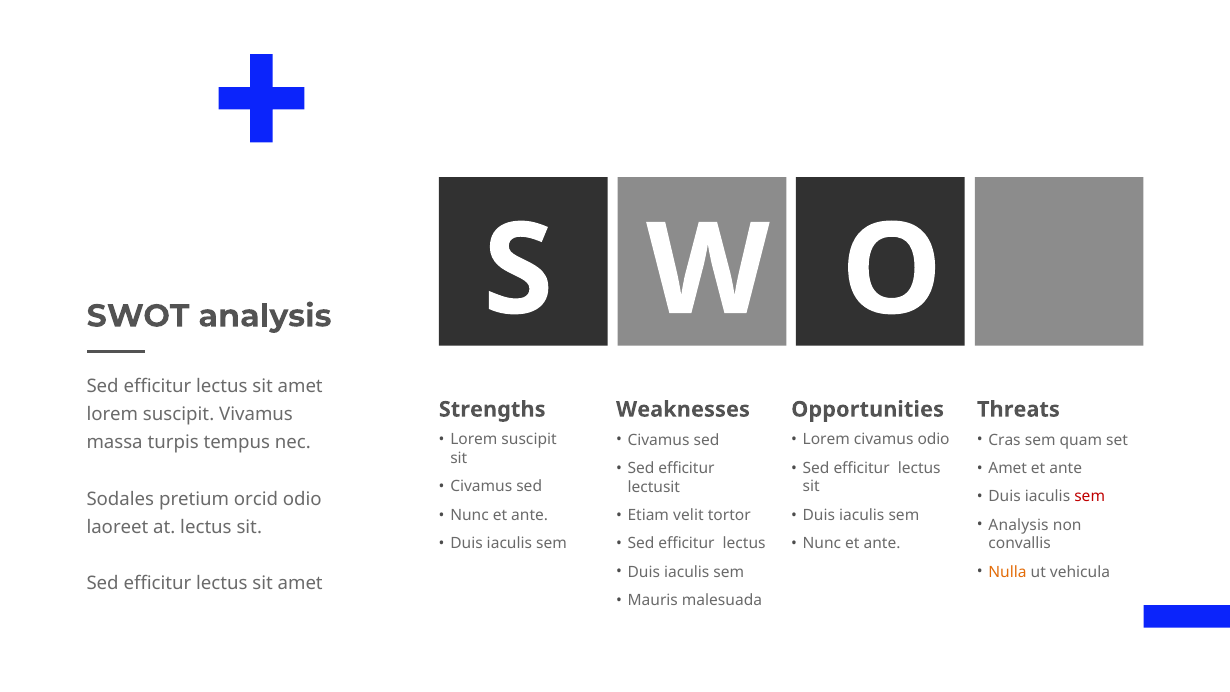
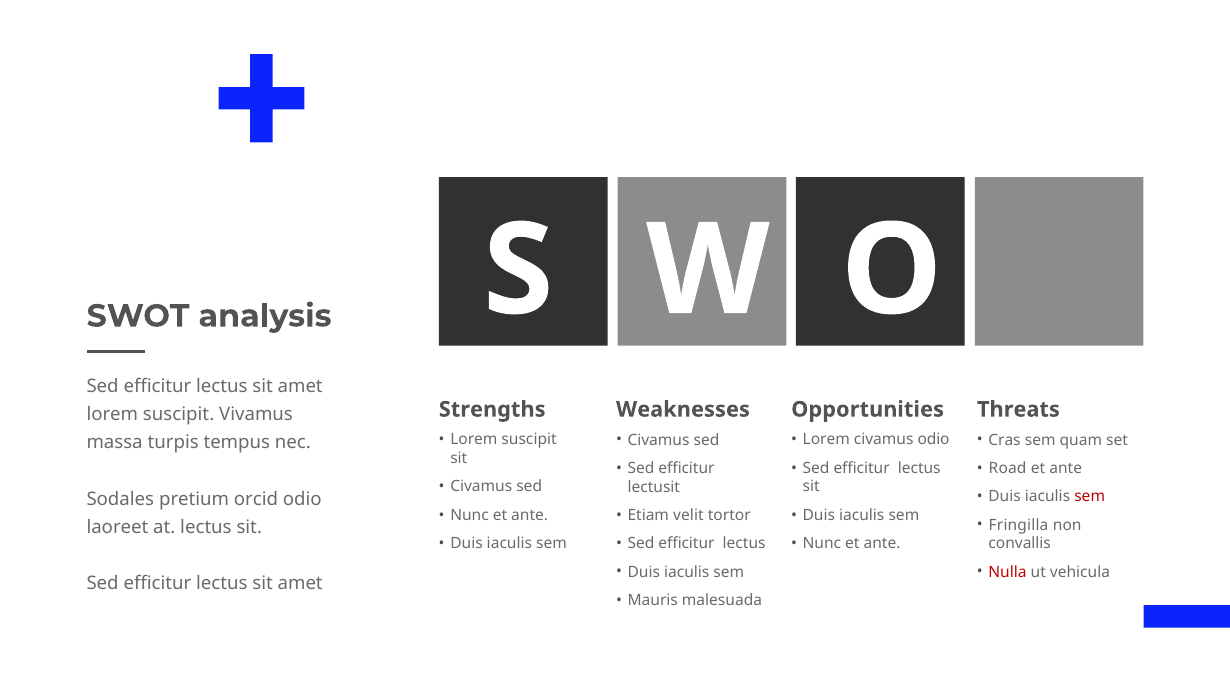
Amet at (1008, 468): Amet -> Road
Analysis at (1019, 525): Analysis -> Fringilla
Nulla colour: orange -> red
